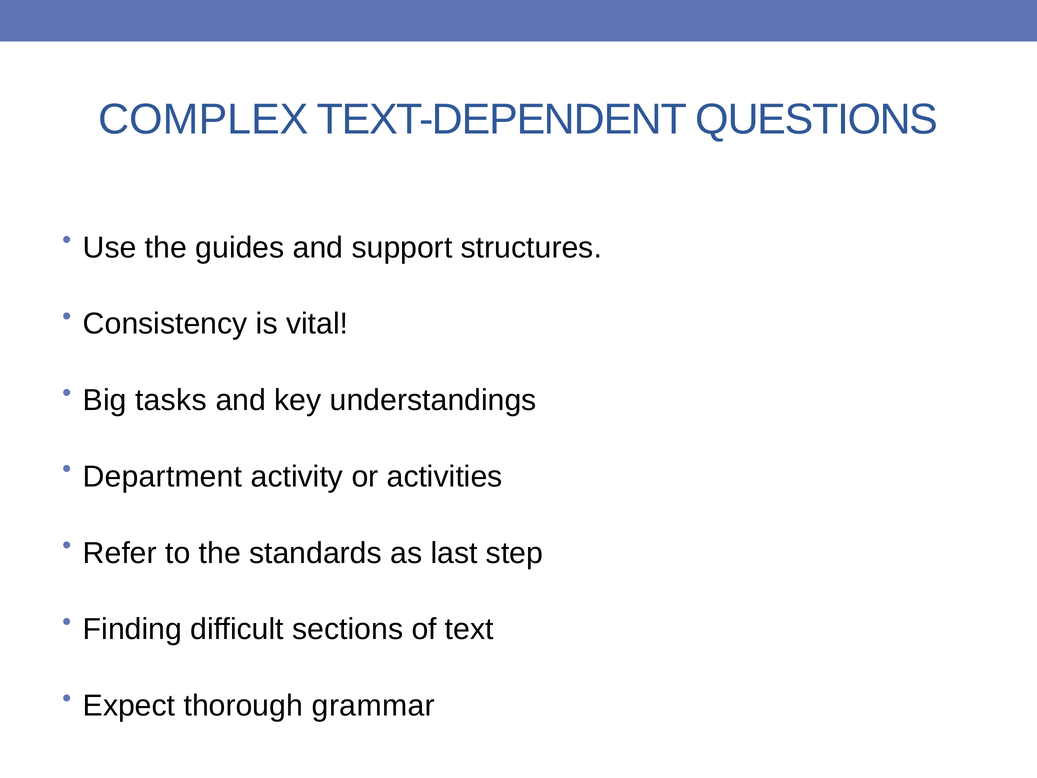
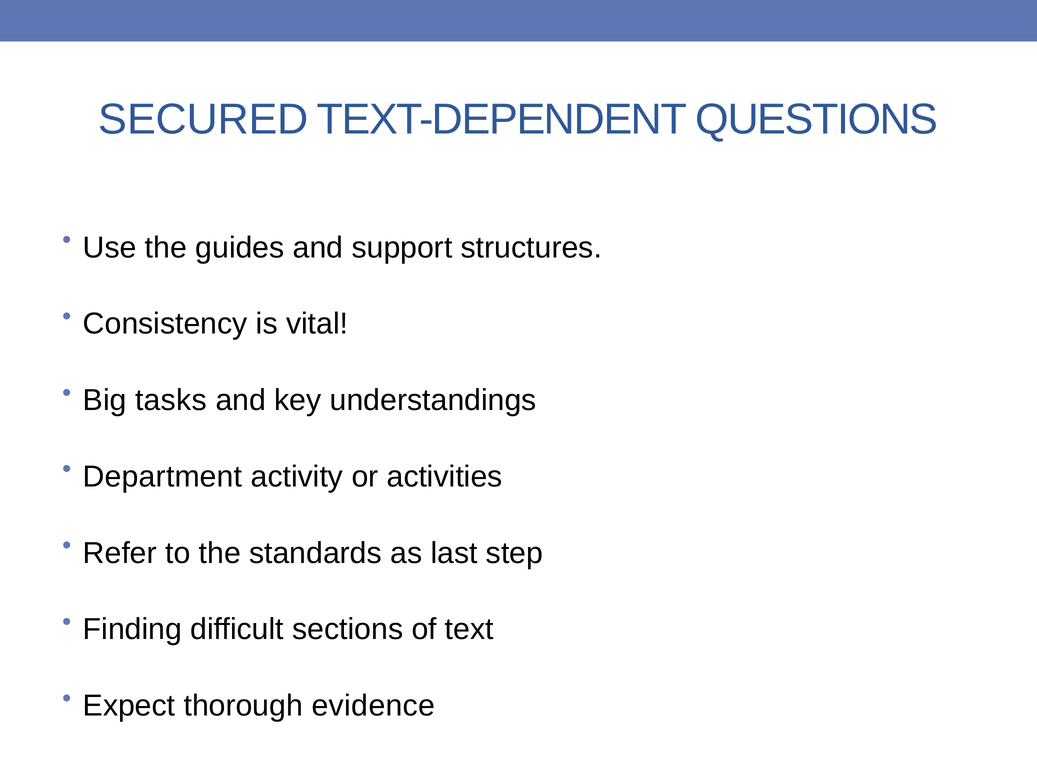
COMPLEX: COMPLEX -> SECURED
grammar: grammar -> evidence
